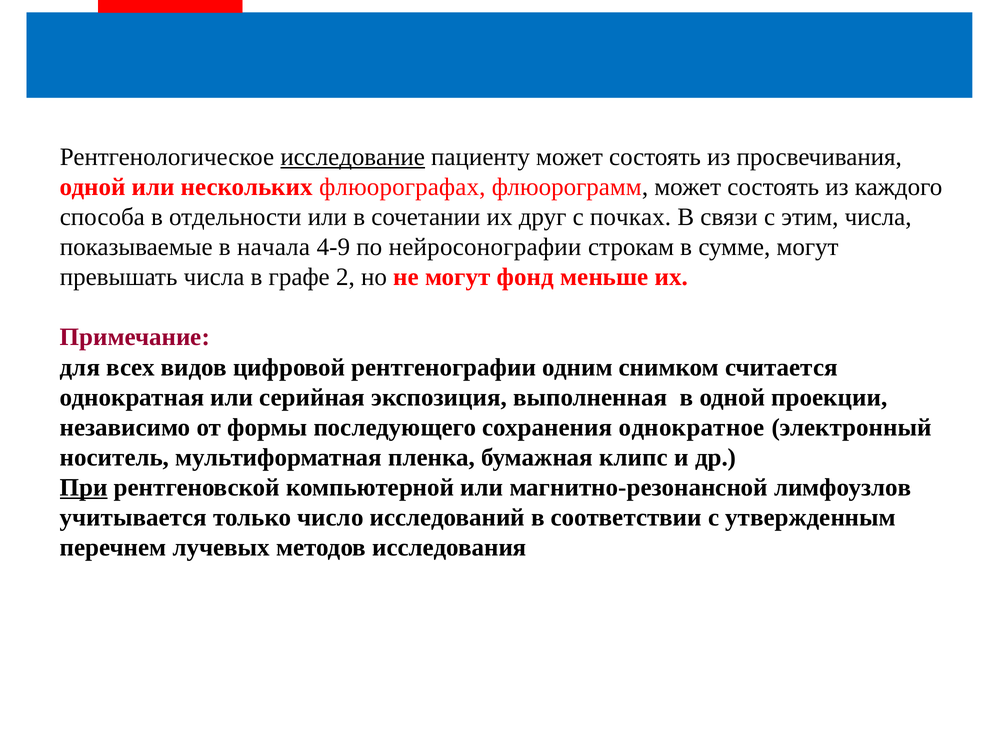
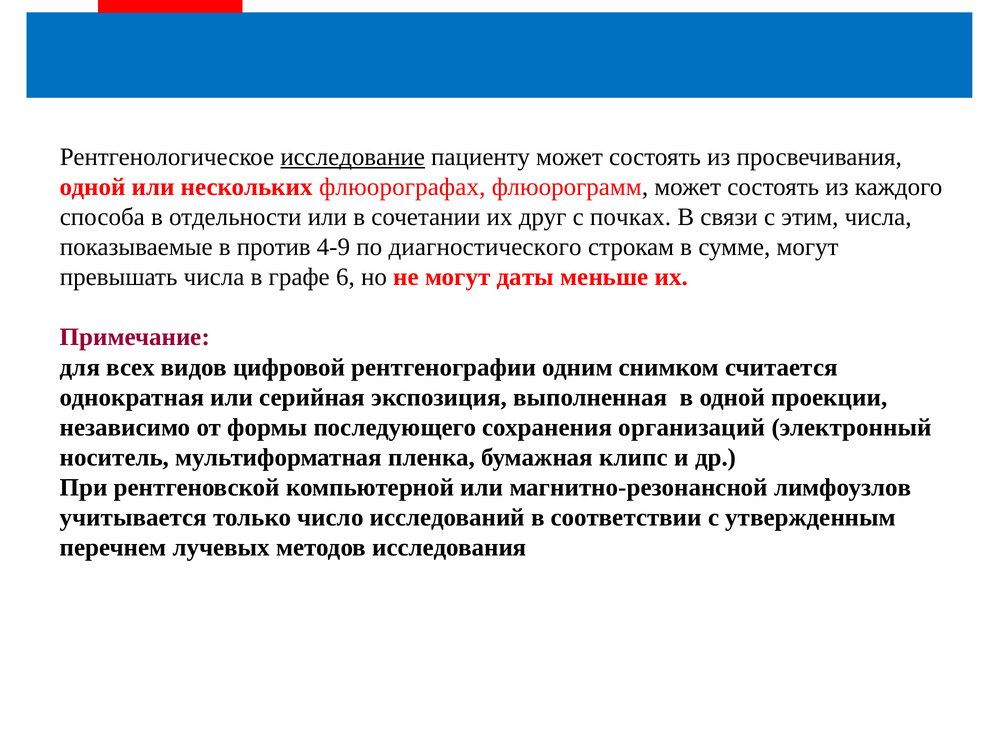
начала: начала -> против
нейросонографии: нейросонографии -> диагностического
2: 2 -> 6
фонд: фонд -> даты
однократное: однократное -> организаций
При underline: present -> none
